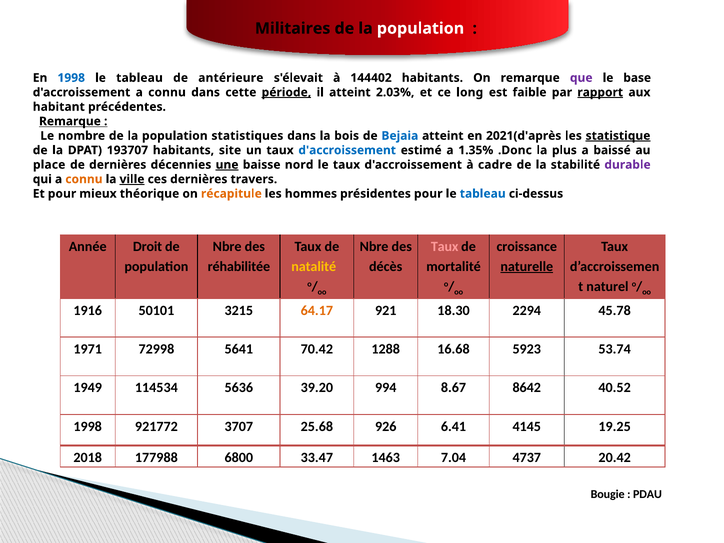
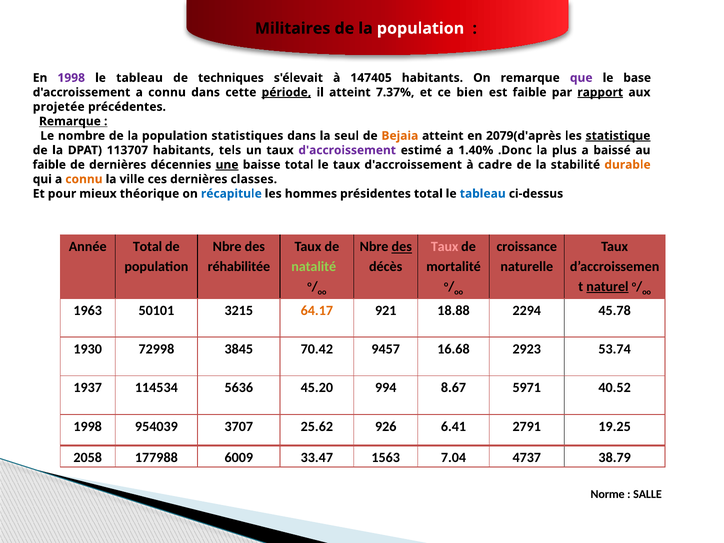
1998 at (71, 78) colour: blue -> purple
antérieure: antérieure -> techniques
144402: 144402 -> 147405
2.03%: 2.03% -> 7.37%
long: long -> bien
habitant: habitant -> projetée
bois: bois -> seul
Bejaia colour: blue -> orange
2021(d'après: 2021(d'après -> 2079(d'après
193707: 193707 -> 113707
site: site -> tels
d'accroissement at (347, 150) colour: blue -> purple
1.35%: 1.35% -> 1.40%
place at (49, 165): place -> faible
baisse nord: nord -> total
durable colour: purple -> orange
ville underline: present -> none
travers: travers -> classes
récapitule colour: orange -> blue
présidentes pour: pour -> total
Année Droit: Droit -> Total
des at (402, 247) underline: none -> present
natalité colour: yellow -> light green
naturelle underline: present -> none
naturel underline: none -> present
1916: 1916 -> 1963
18.30: 18.30 -> 18.88
1971: 1971 -> 1930
5641: 5641 -> 3845
1288: 1288 -> 9457
5923: 5923 -> 2923
1949: 1949 -> 1937
39.20: 39.20 -> 45.20
8642: 8642 -> 5971
921772: 921772 -> 954039
25.68: 25.68 -> 25.62
4145: 4145 -> 2791
2018: 2018 -> 2058
6800: 6800 -> 6009
1463: 1463 -> 1563
20.42: 20.42 -> 38.79
Bougie: Bougie -> Norme
PDAU: PDAU -> SALLE
